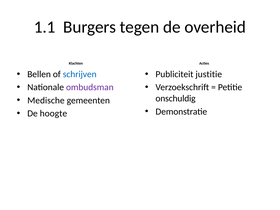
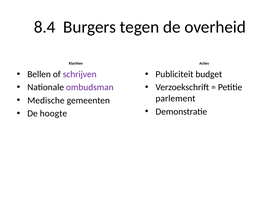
1.1: 1.1 -> 8.4
schrijven colour: blue -> purple
justitie: justitie -> budget
onschuldig: onschuldig -> parlement
